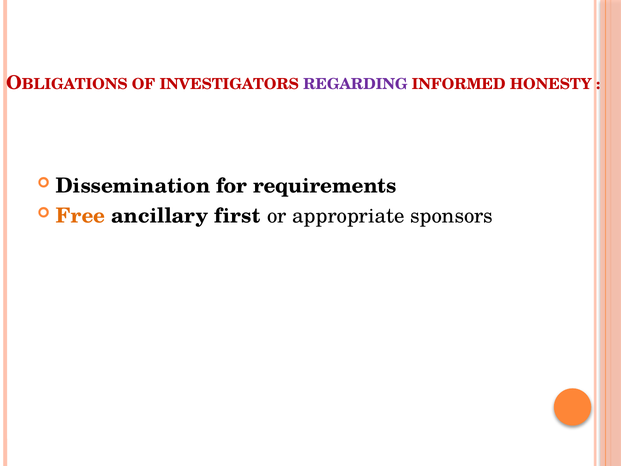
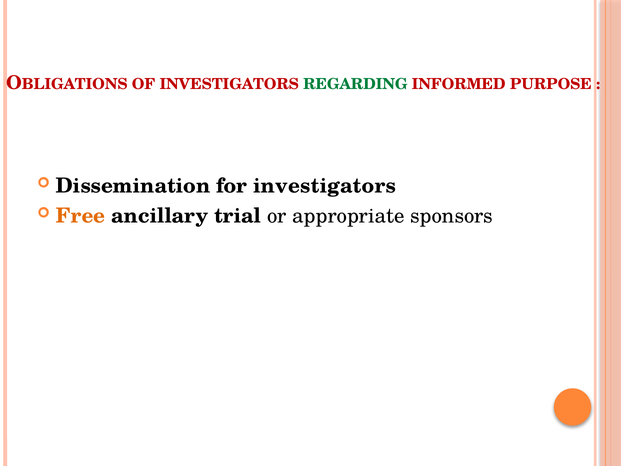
REGARDING colour: purple -> green
HONESTY: HONESTY -> PURPOSE
for requirements: requirements -> investigators
first: first -> trial
